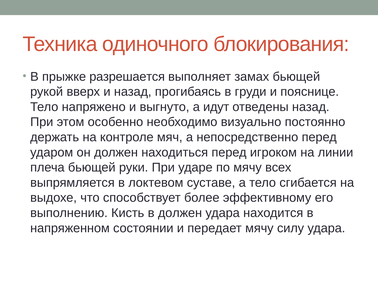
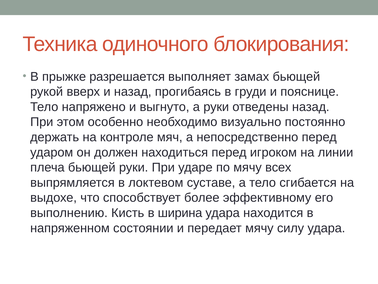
а идут: идут -> руки
в должен: должен -> ширина
